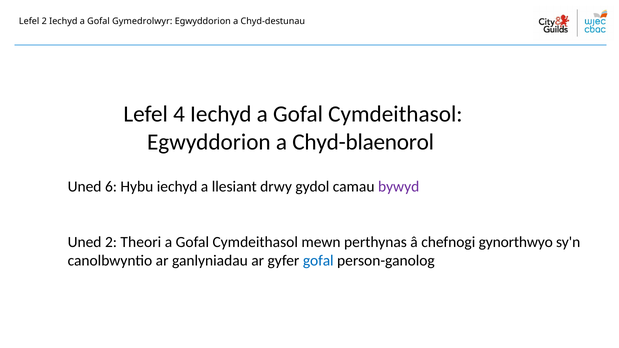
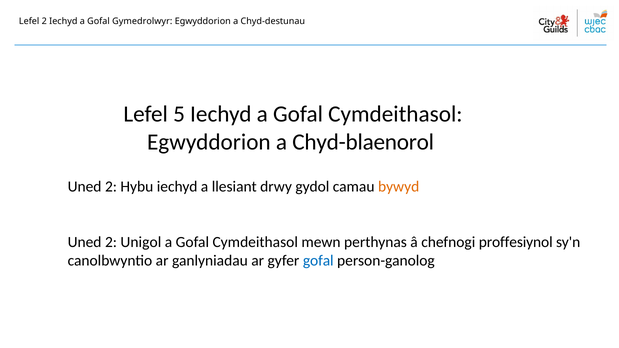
4: 4 -> 5
6 at (111, 187): 6 -> 2
bywyd colour: purple -> orange
Theori: Theori -> Unigol
gynorthwyo: gynorthwyo -> proffesiynol
